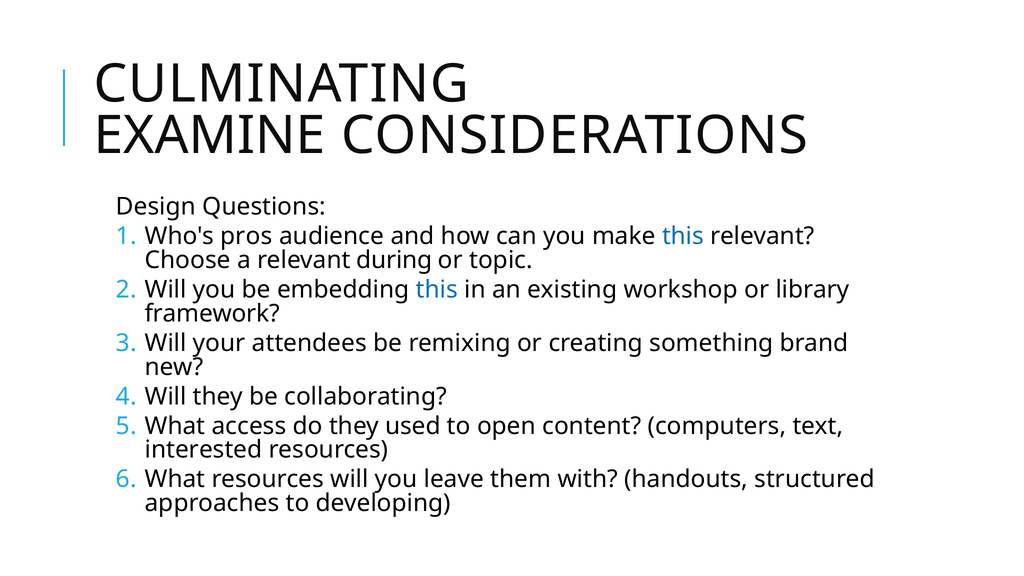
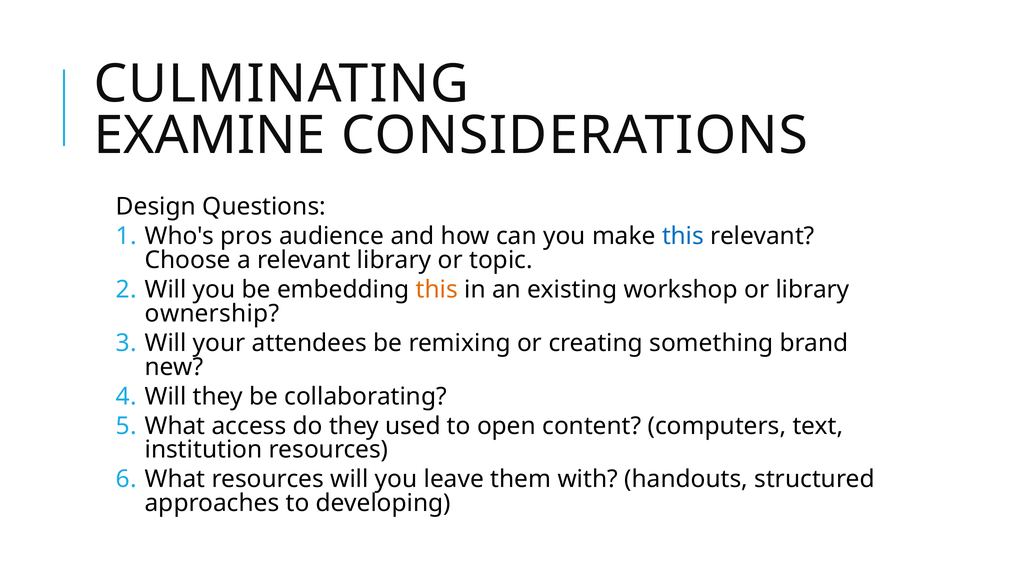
relevant during: during -> library
this at (437, 290) colour: blue -> orange
framework: framework -> ownership
interested: interested -> institution
